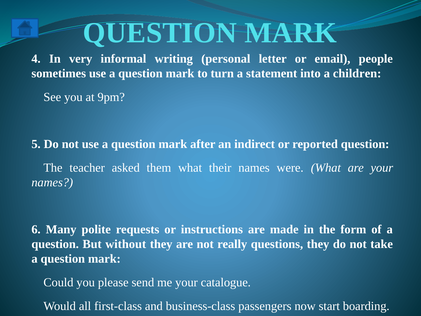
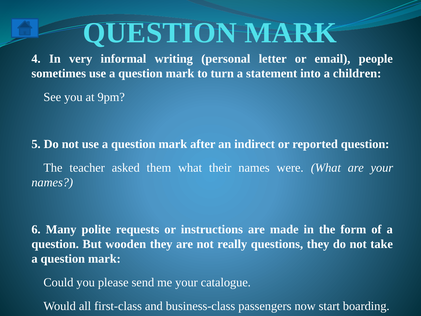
without: without -> wooden
